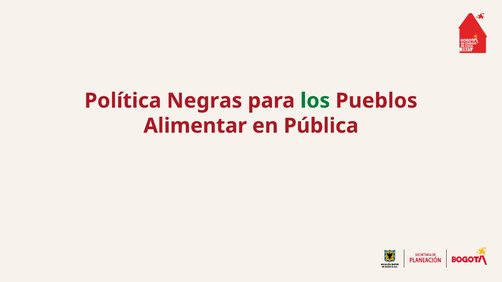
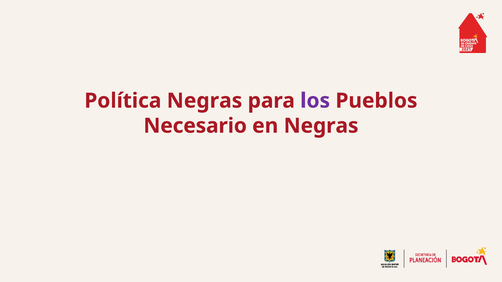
los colour: green -> purple
Alimentar: Alimentar -> Necesario
en Pública: Pública -> Negras
